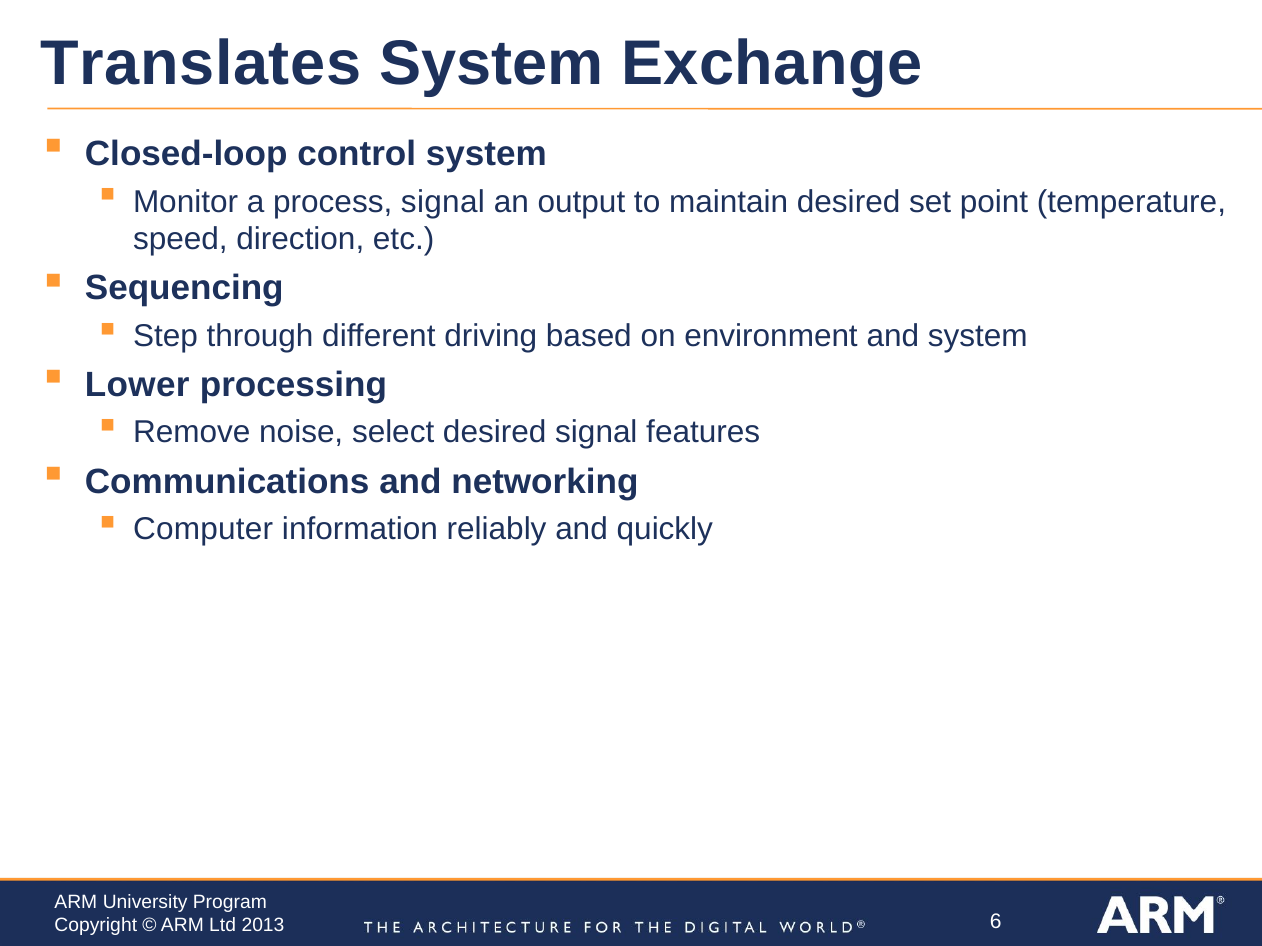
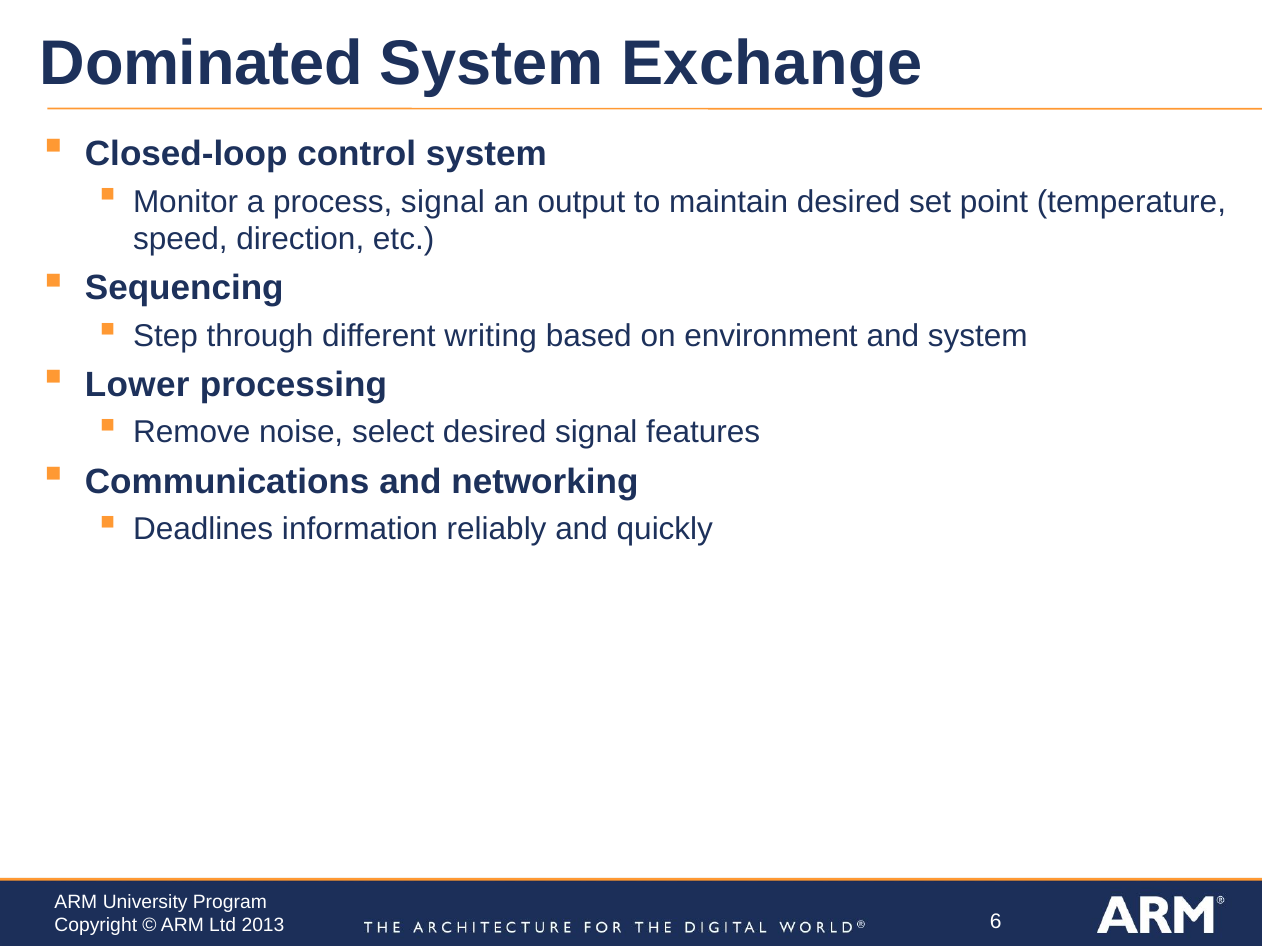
Translates: Translates -> Dominated
driving: driving -> writing
Computer: Computer -> Deadlines
